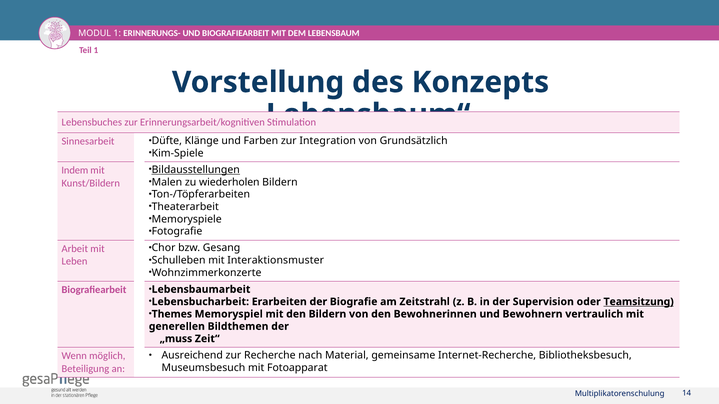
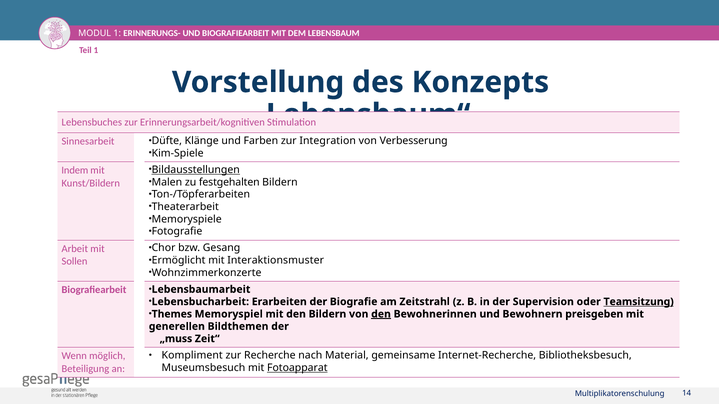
Grundsätzlich: Grundsätzlich -> Verbesserung
wiederholen: wiederholen -> festgehalten
Schulleben: Schulleben -> Ermöglicht
Leben: Leben -> Sollen
den at (381, 314) underline: none -> present
vertraulich: vertraulich -> preisgeben
Ausreichend: Ausreichend -> Kompliment
Fotoapparat underline: none -> present
